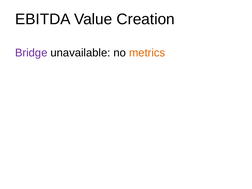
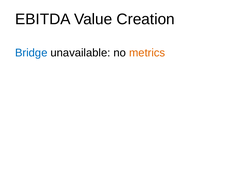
Bridge colour: purple -> blue
